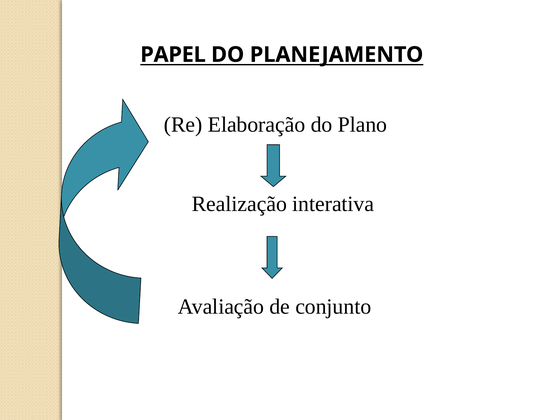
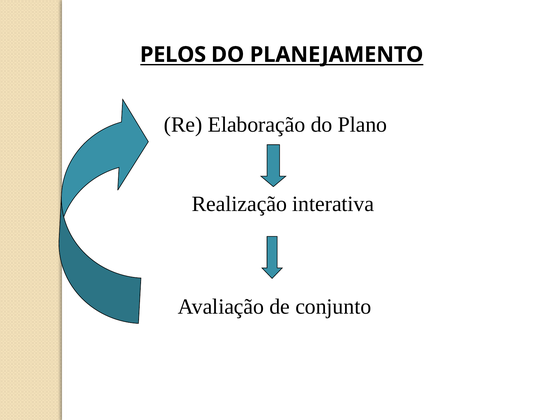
PAPEL: PAPEL -> PELOS
